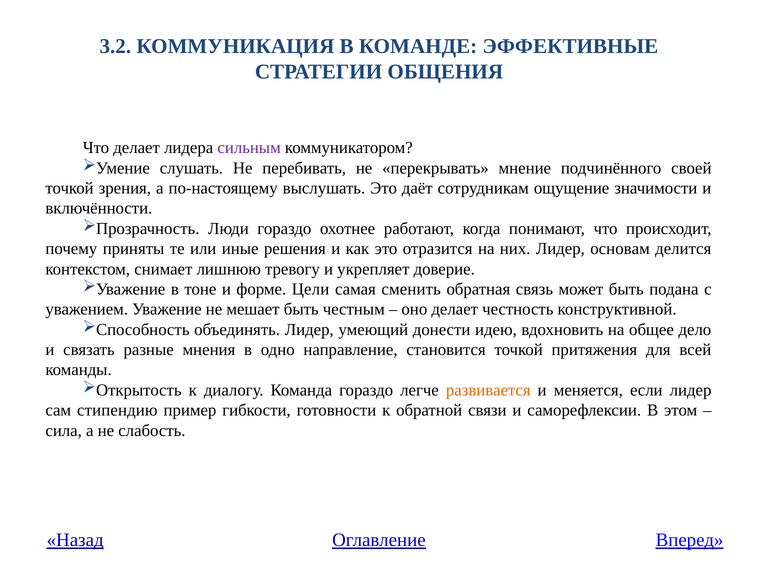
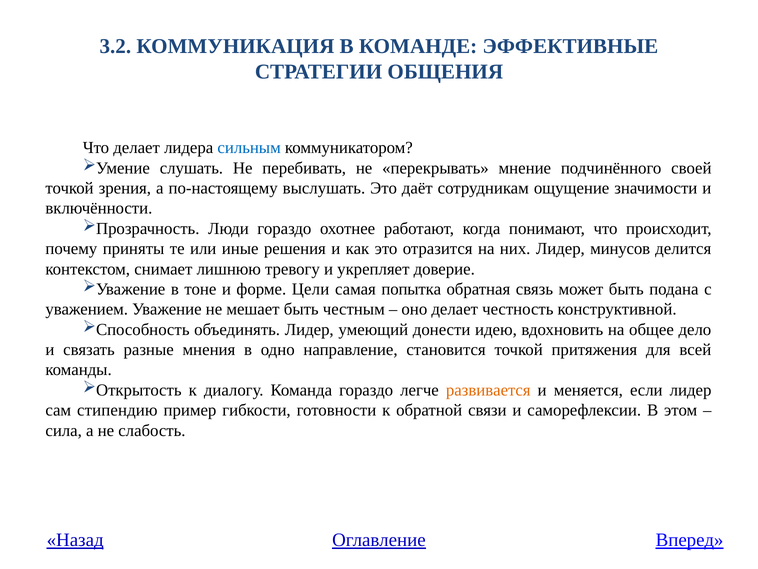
сильным colour: purple -> blue
основам: основам -> минусов
сменить: сменить -> попытка
